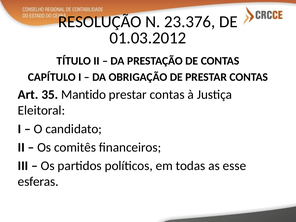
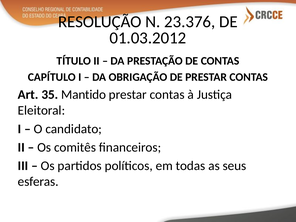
esse: esse -> seus
